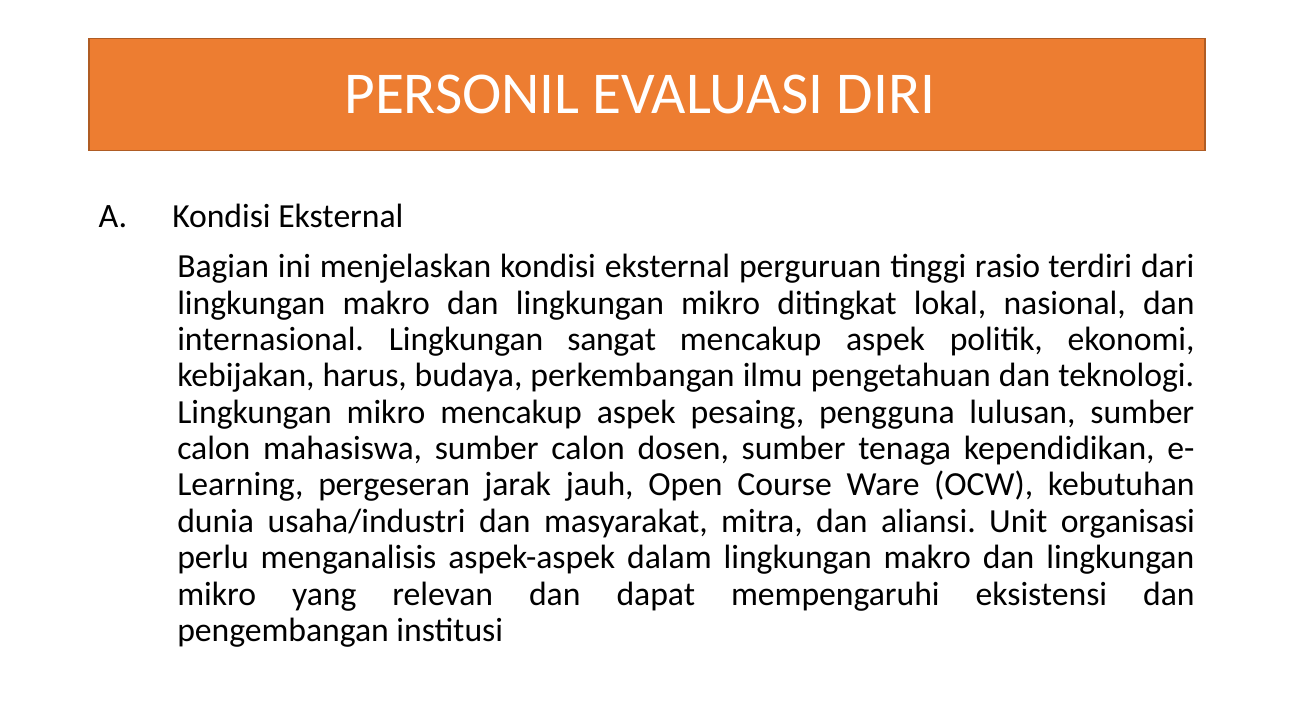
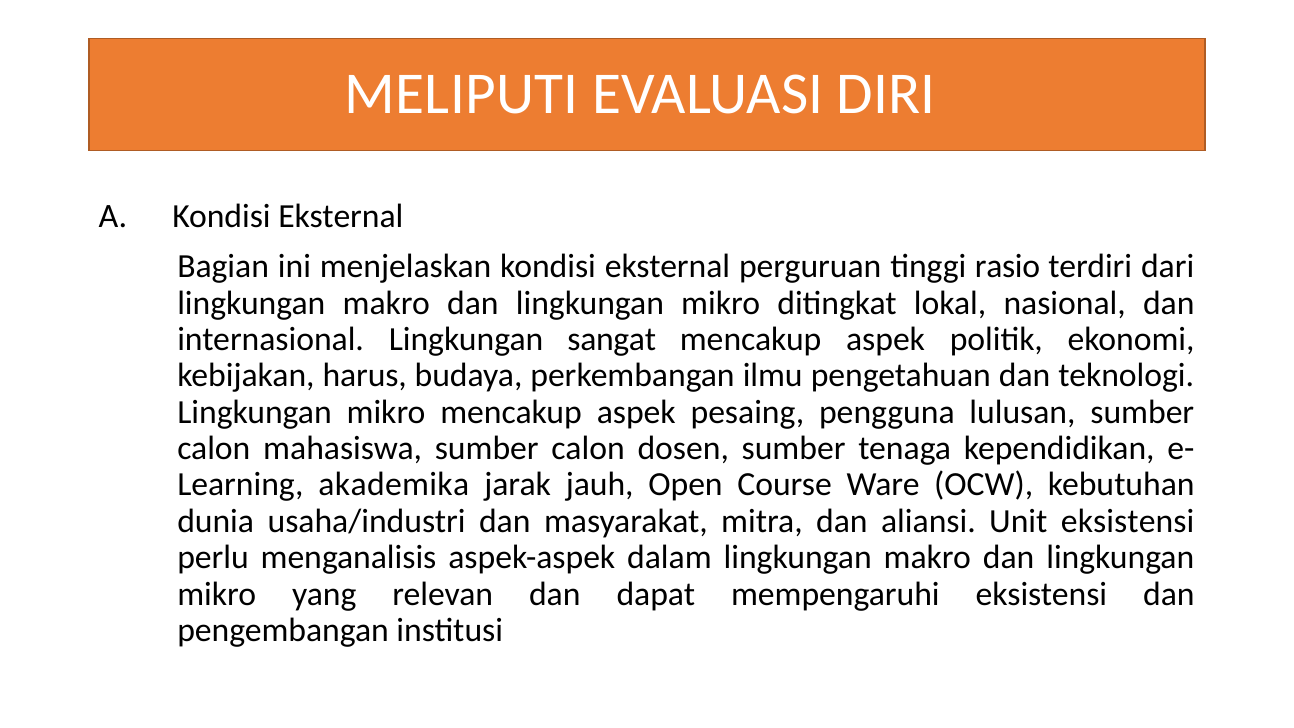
PERSONIL: PERSONIL -> MELIPUTI
pergeseran: pergeseran -> akademika
Unit organisasi: organisasi -> eksistensi
